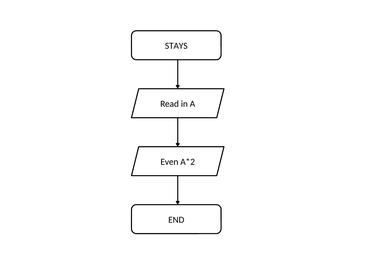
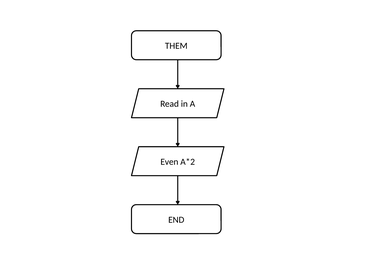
STAYS: STAYS -> THEM
